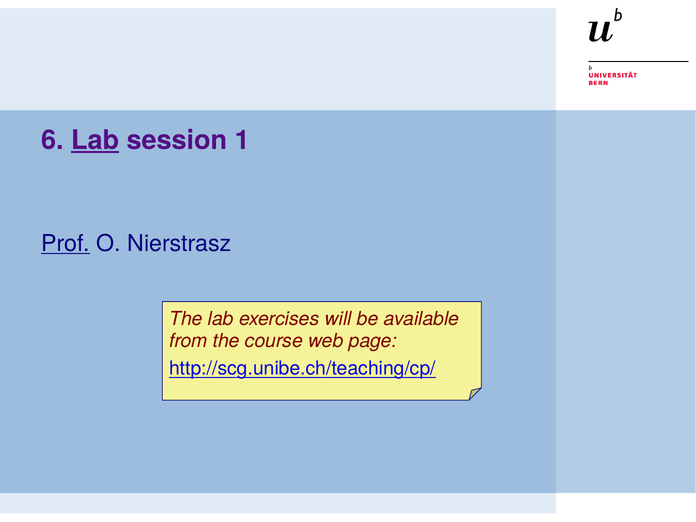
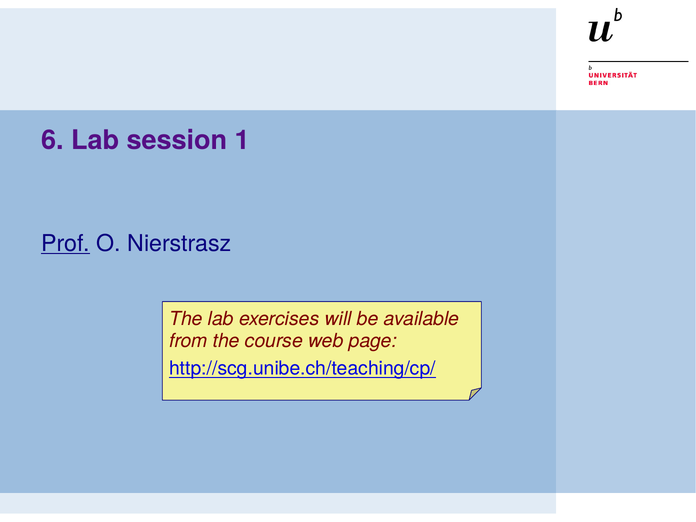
Lab at (95, 140) underline: present -> none
